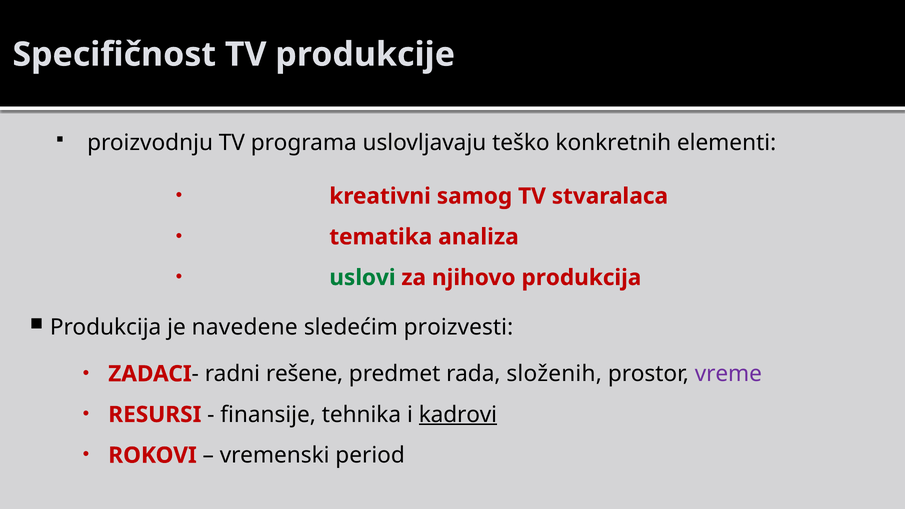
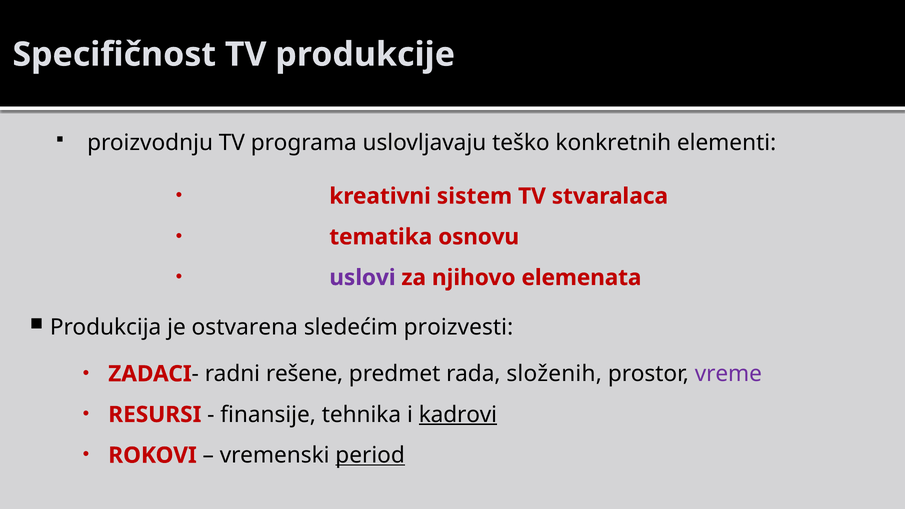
samog: samog -> sistem
analiza: analiza -> osnovu
uslovi colour: green -> purple
njihovo produkcija: produkcija -> elemenata
navedene: navedene -> ostvarena
period underline: none -> present
